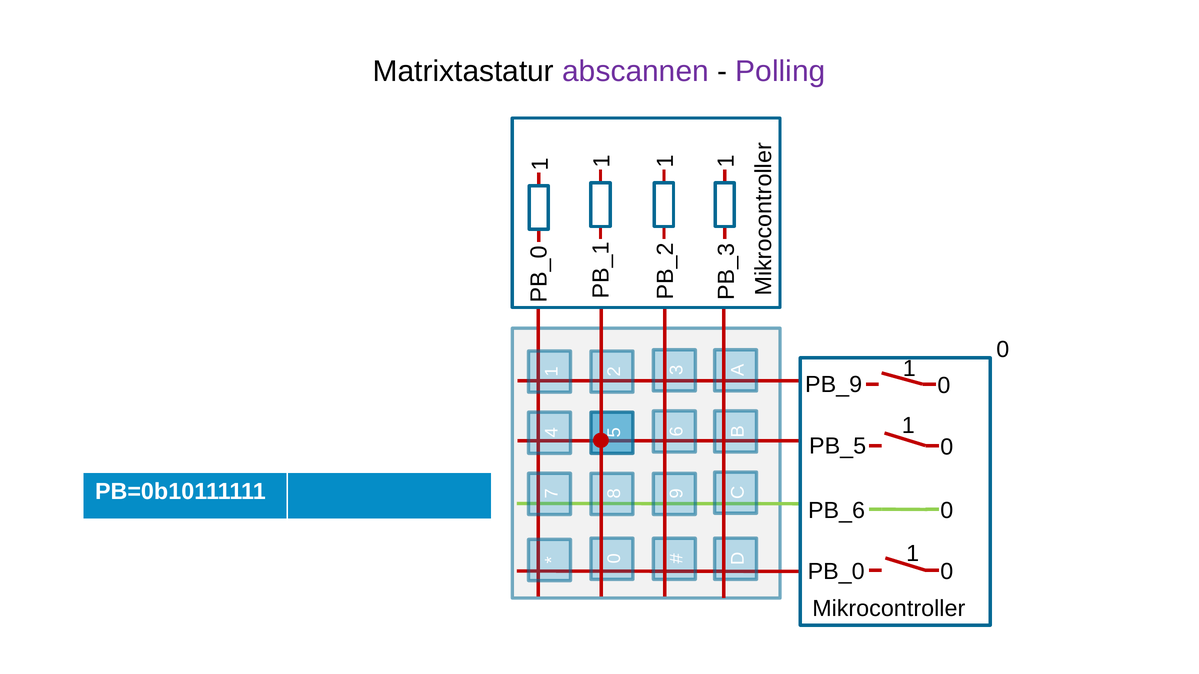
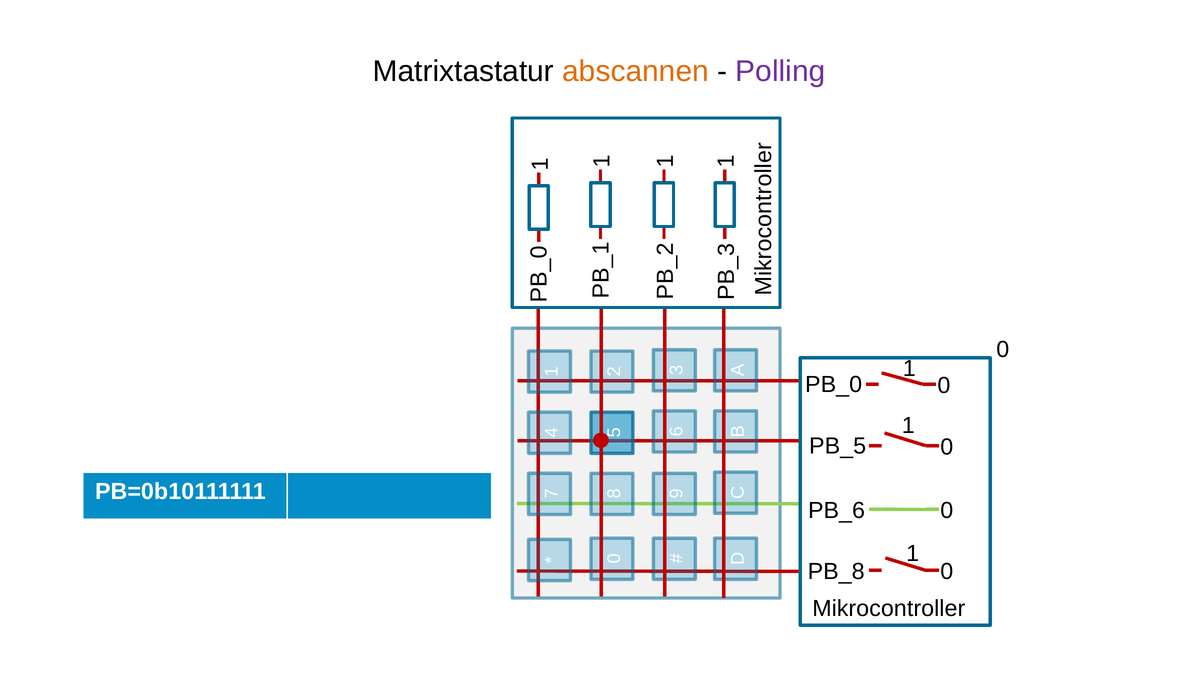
abscannen colour: purple -> orange
PB_9: PB_9 -> PB_0
PB_0: PB_0 -> PB_8
